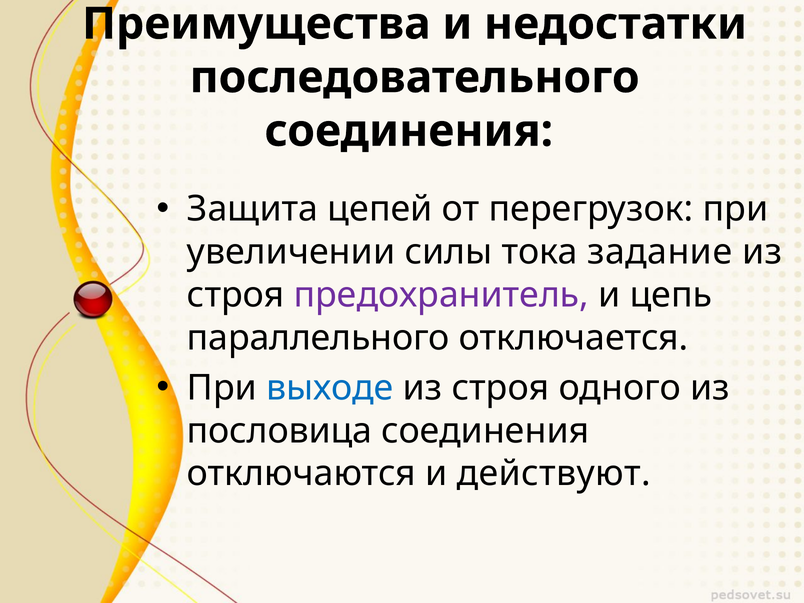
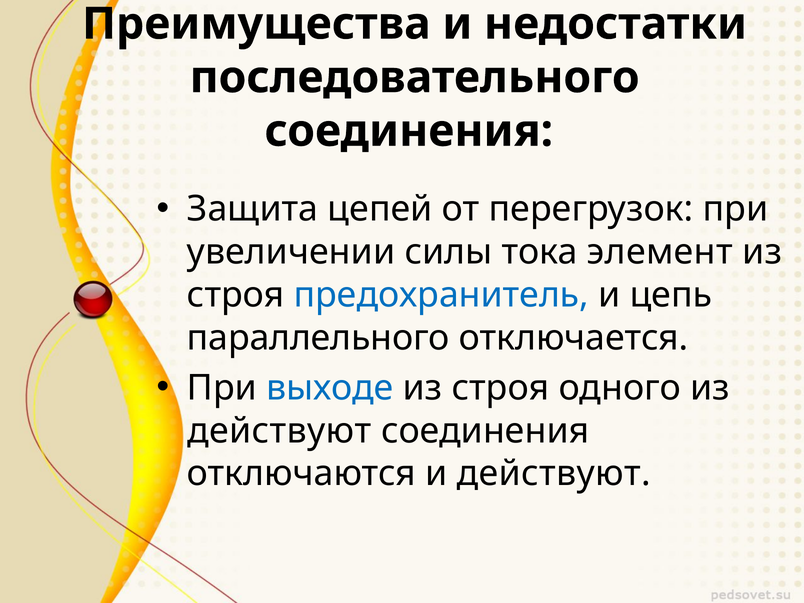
задание: задание -> элемент
предохранитель colour: purple -> blue
пословица at (280, 431): пословица -> действуют
